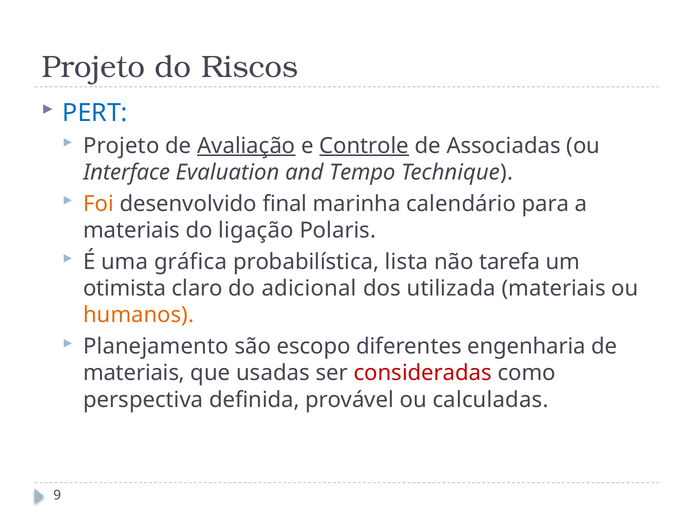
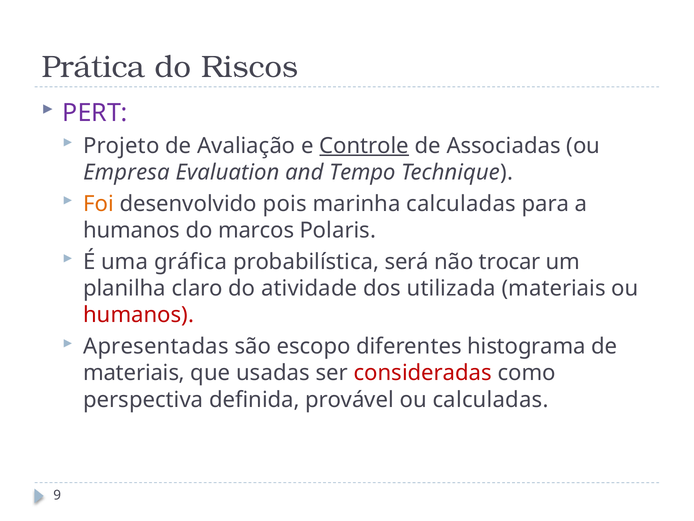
Projeto at (93, 67): Projeto -> Prática
PERT colour: blue -> purple
Avaliação underline: present -> none
Interface: Interface -> Empresa
final: final -> pois
marinha calendário: calendário -> calculadas
materiais at (132, 230): materiais -> humanos
ligação: ligação -> marcos
lista: lista -> será
tarefa: tarefa -> trocar
otimista: otimista -> planilha
adicional: adicional -> atividade
humanos at (139, 315) colour: orange -> red
Planejamento: Planejamento -> Apresentadas
engenharia: engenharia -> histograma
